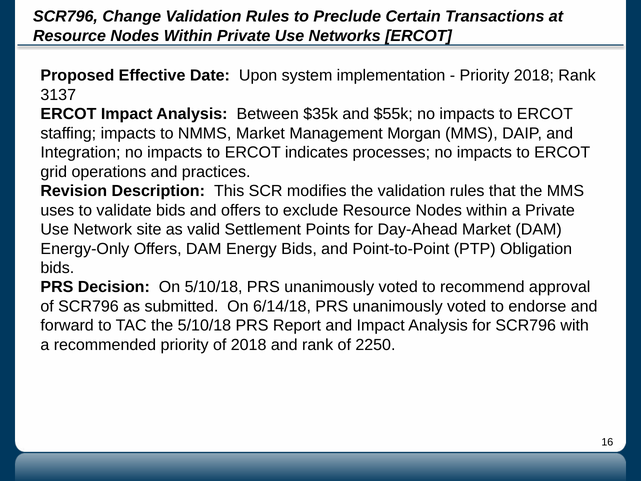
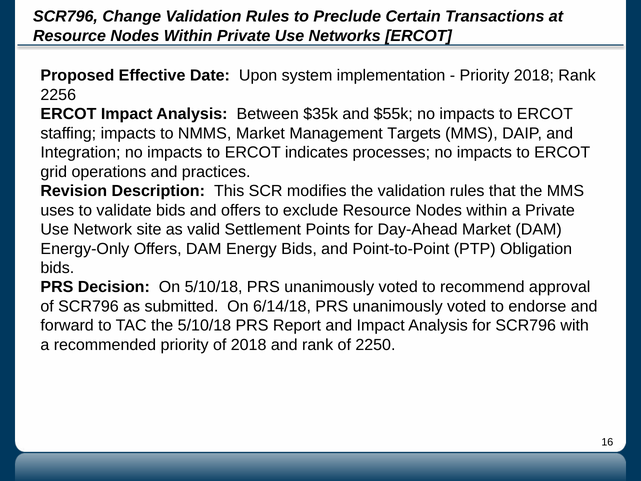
3137: 3137 -> 2256
Morgan: Morgan -> Targets
